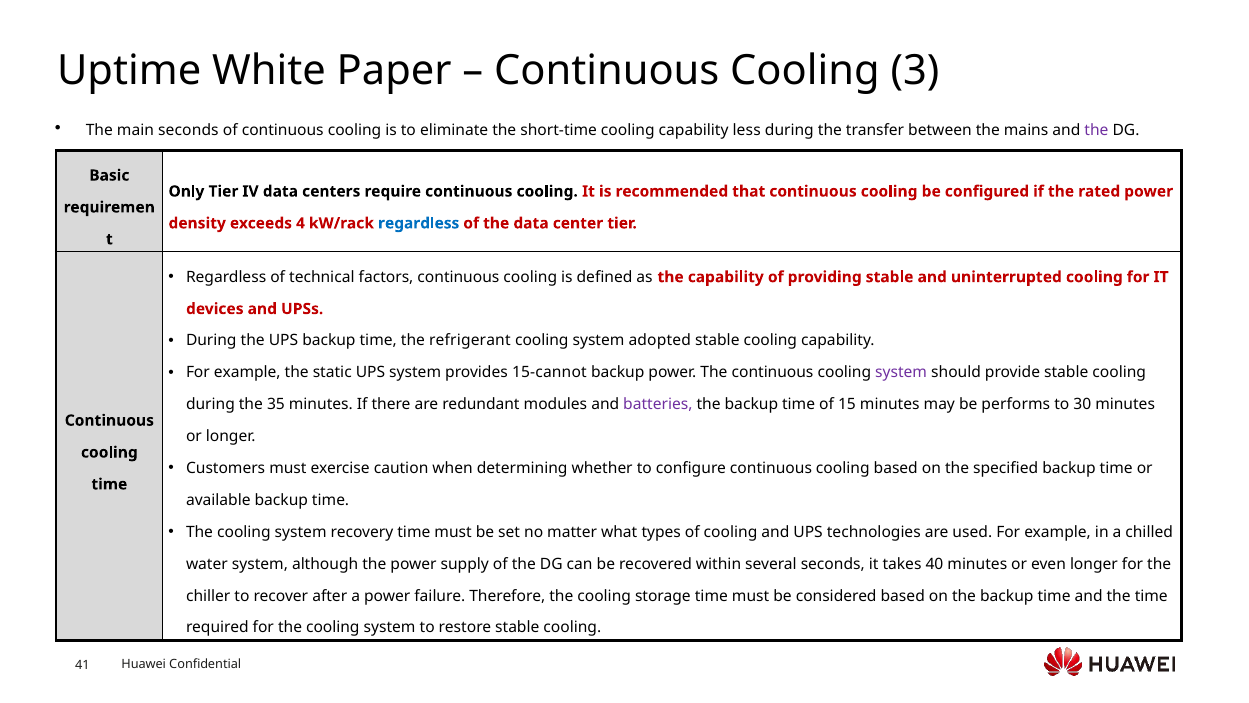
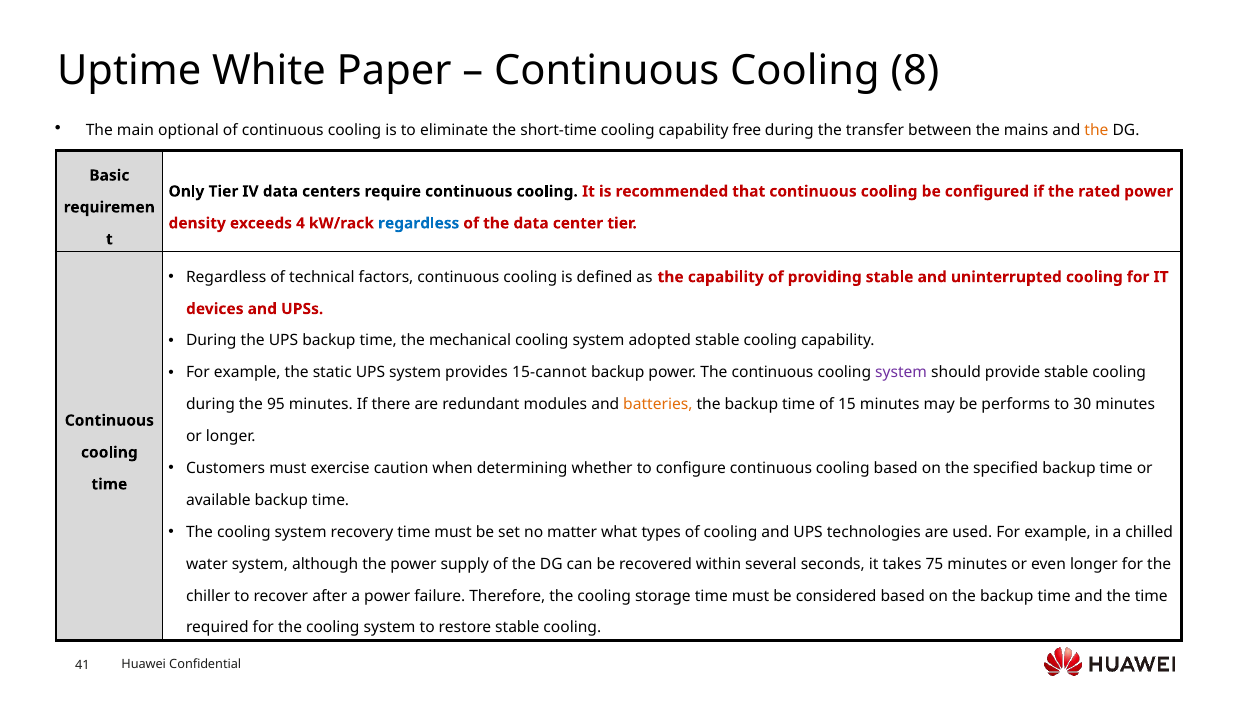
3: 3 -> 8
main seconds: seconds -> optional
less: less -> free
the at (1096, 130) colour: purple -> orange
refrigerant: refrigerant -> mechanical
35: 35 -> 95
batteries colour: purple -> orange
40: 40 -> 75
